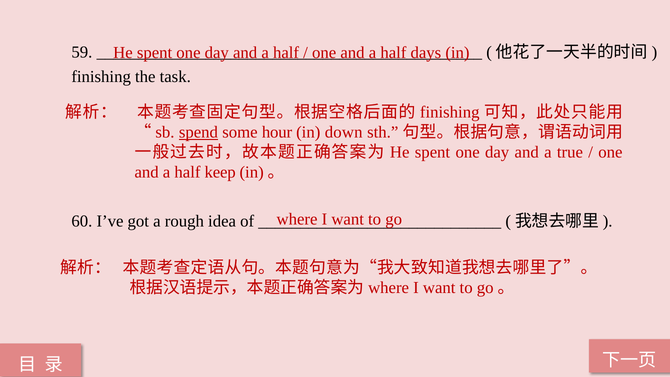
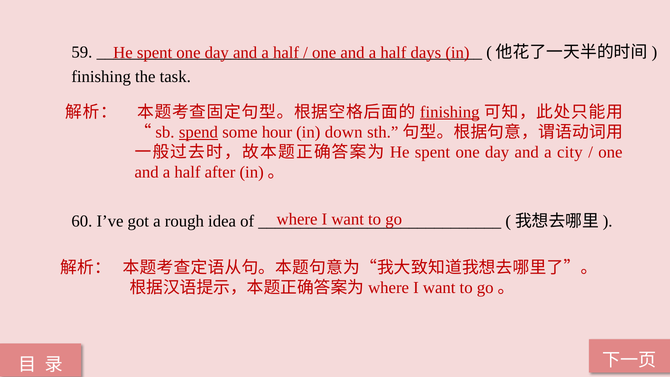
finishing at (450, 112) underline: none -> present
true: true -> city
keep: keep -> after
